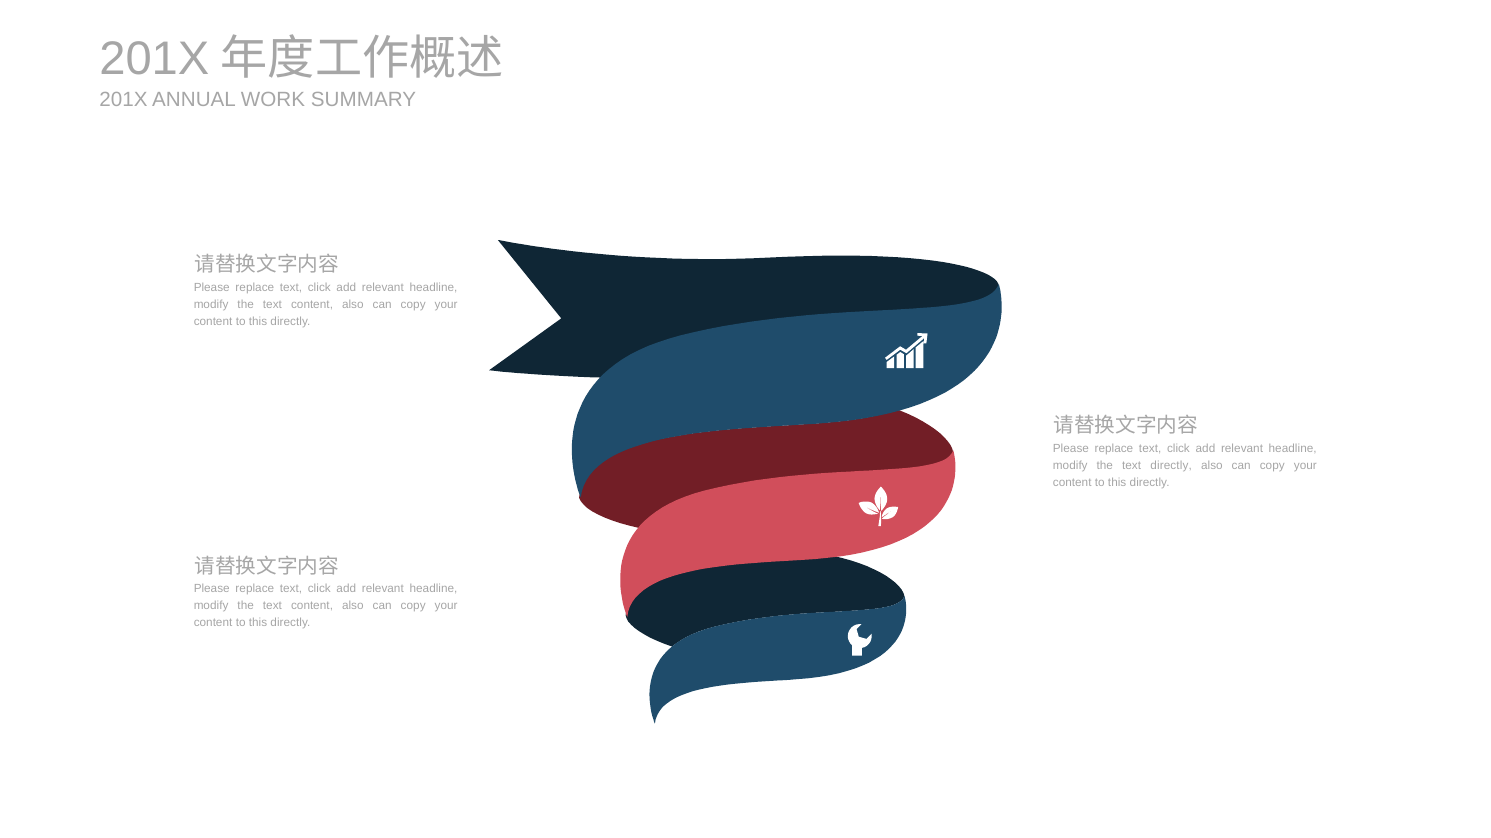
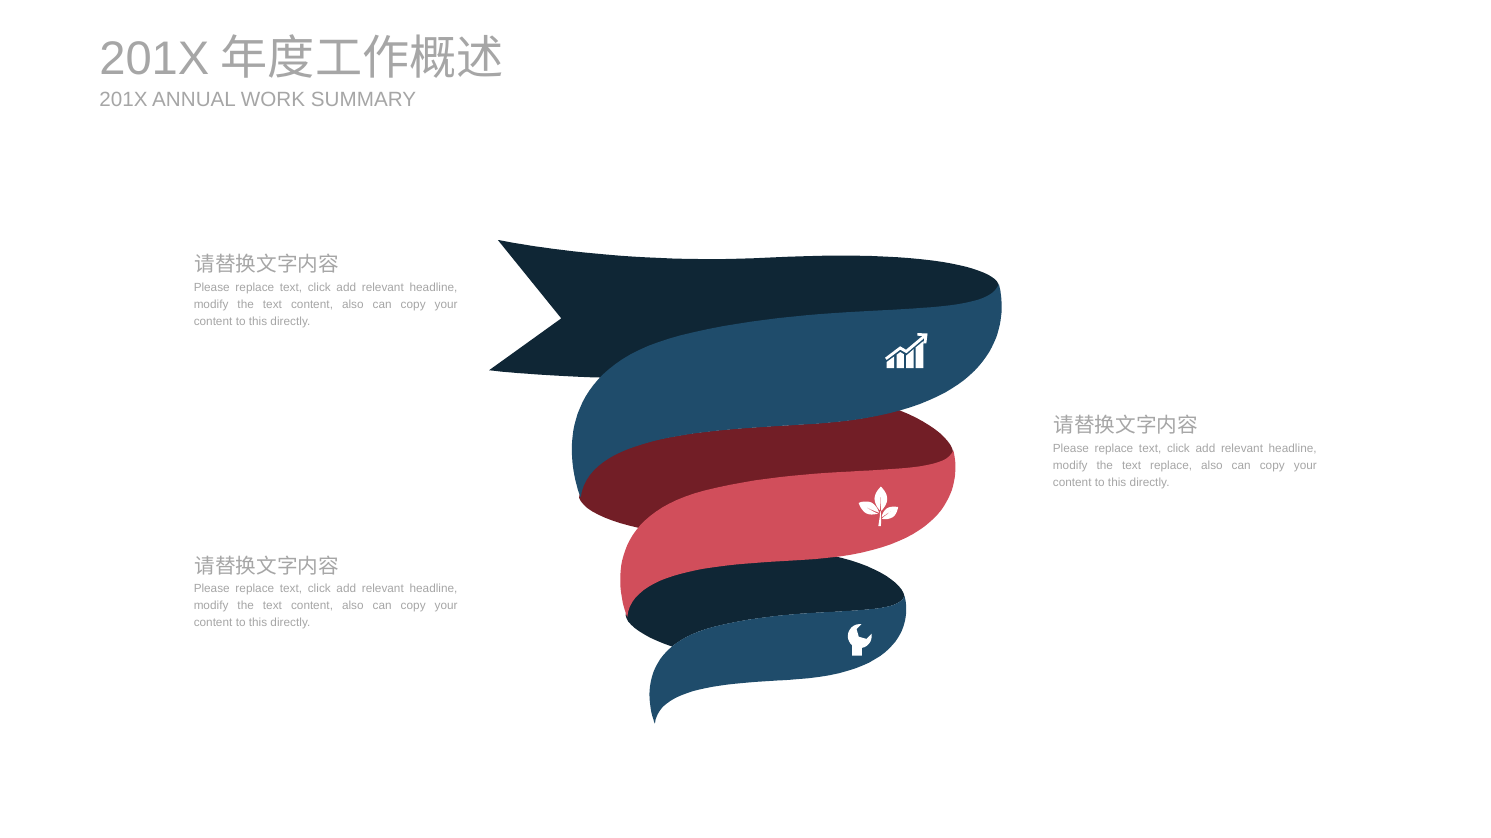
text directly: directly -> replace
